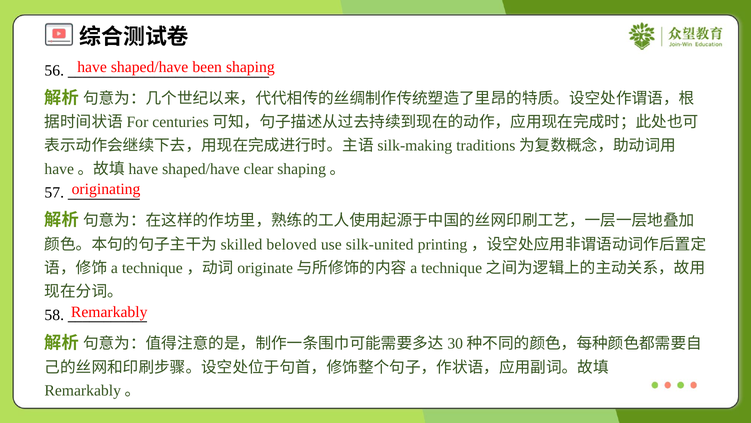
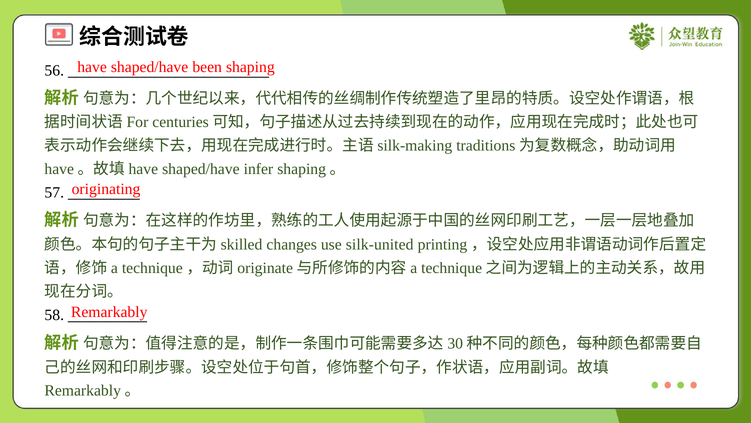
clear: clear -> infer
beloved: beloved -> changes
